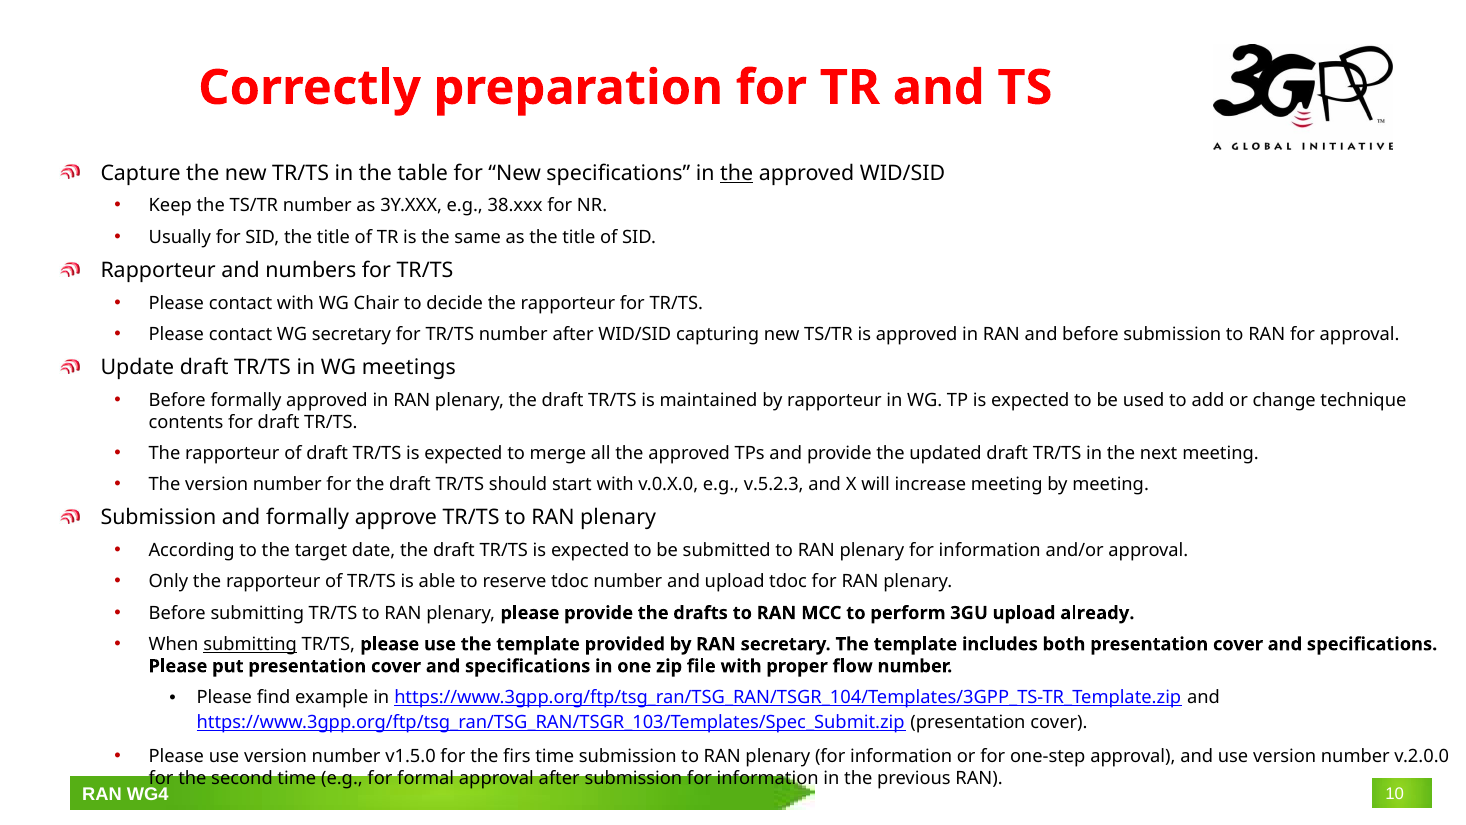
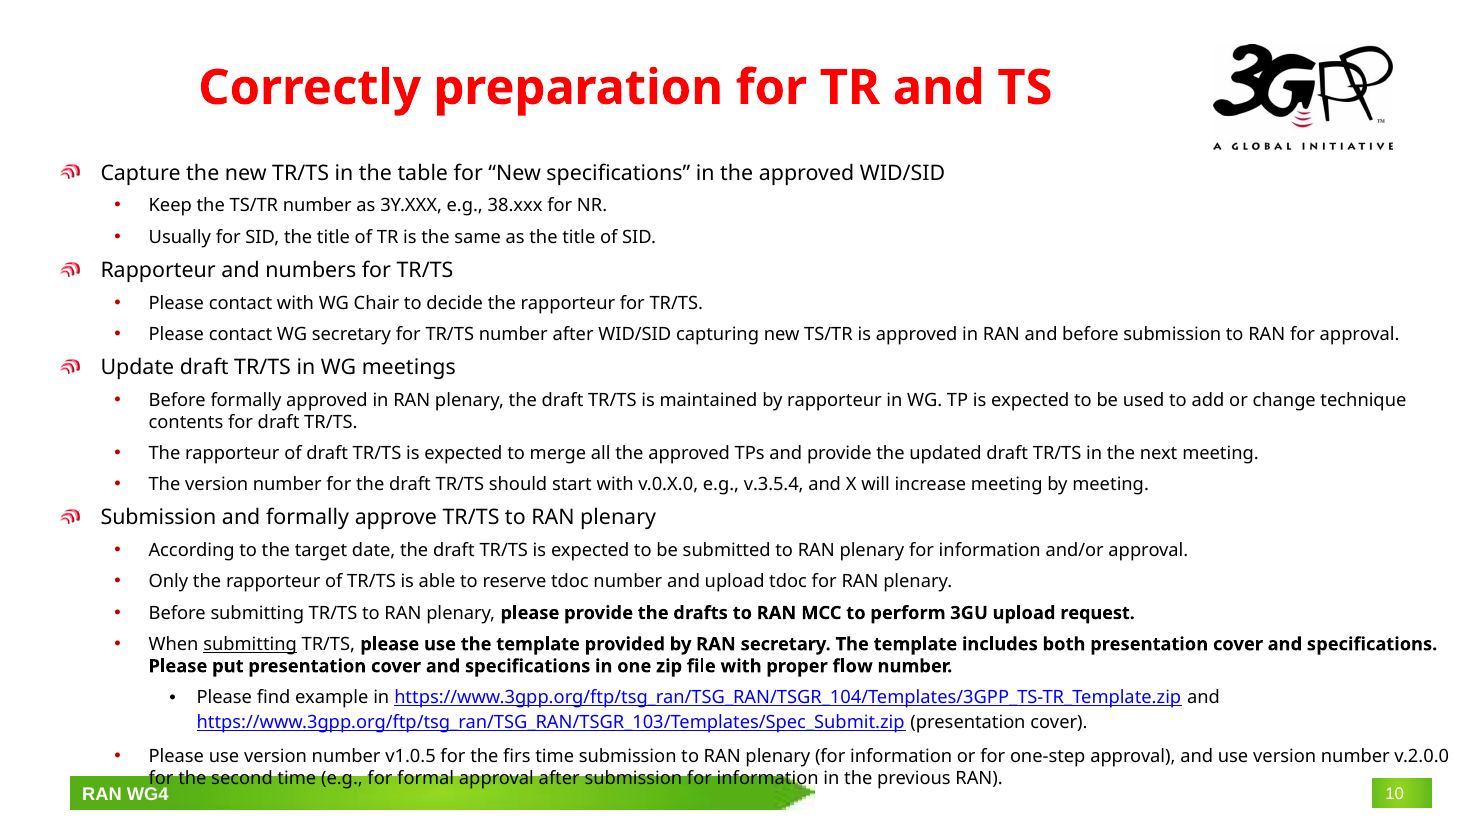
the at (737, 173) underline: present -> none
v.5.2.3: v.5.2.3 -> v.3.5.4
already: already -> request
v1.5.0: v1.5.0 -> v1.0.5
